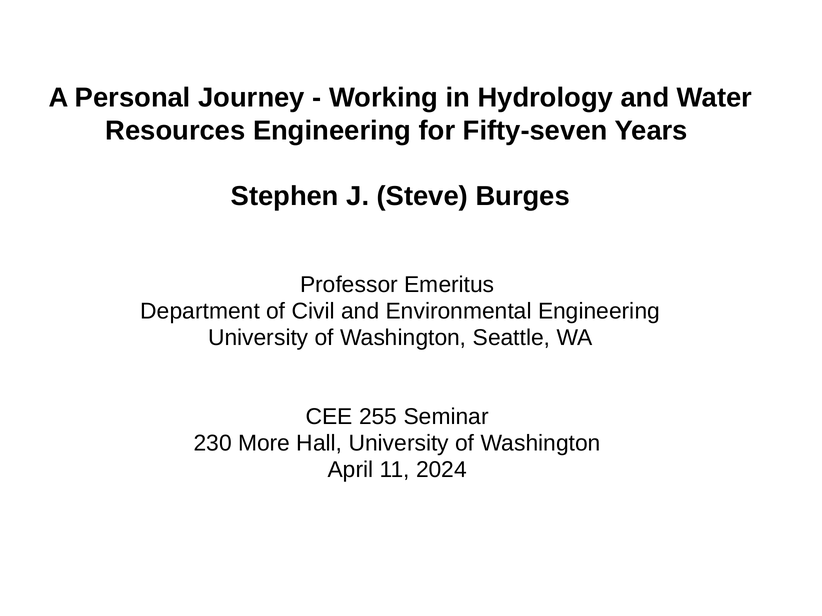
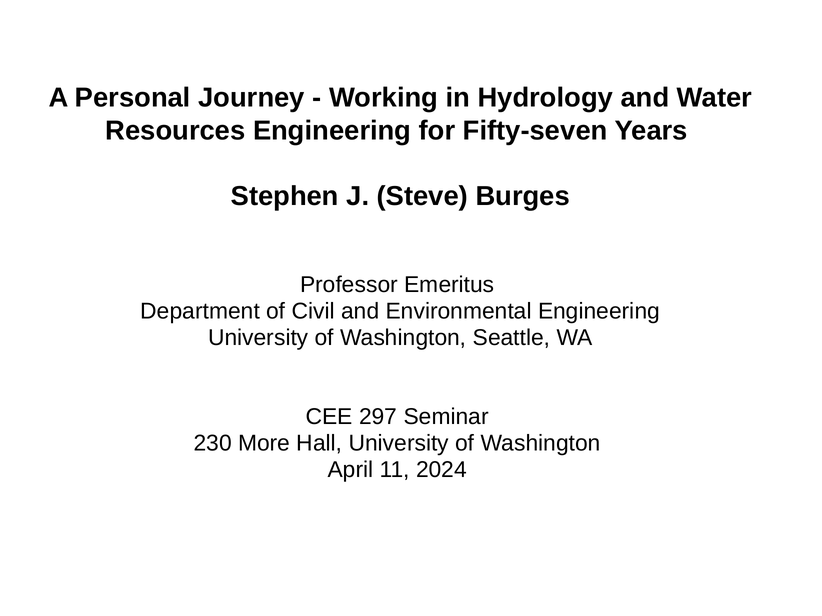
255: 255 -> 297
